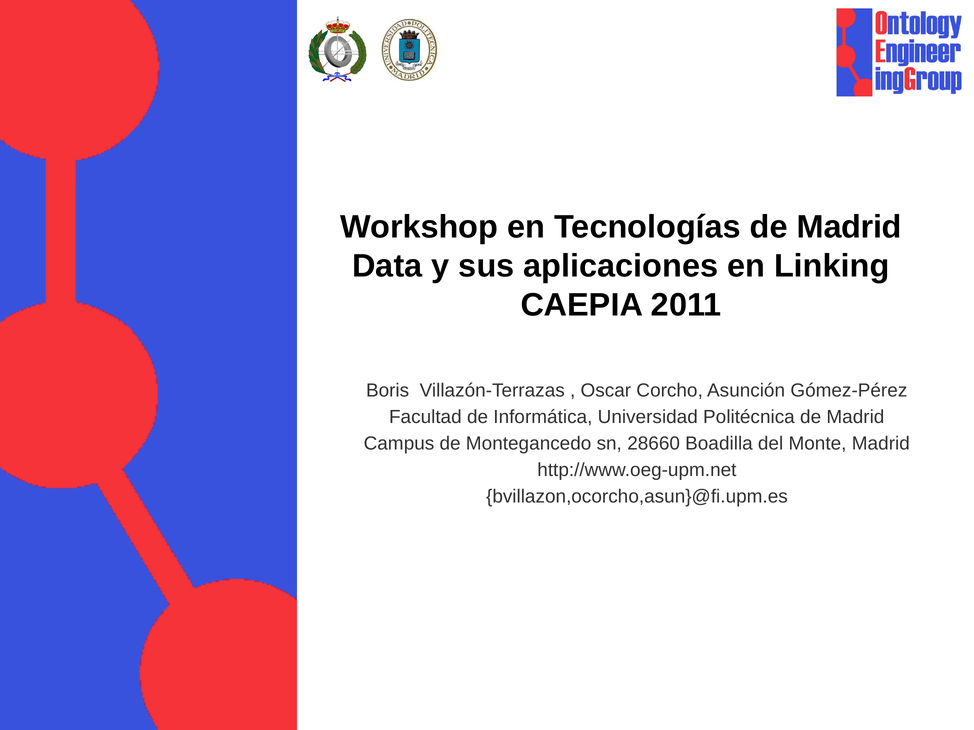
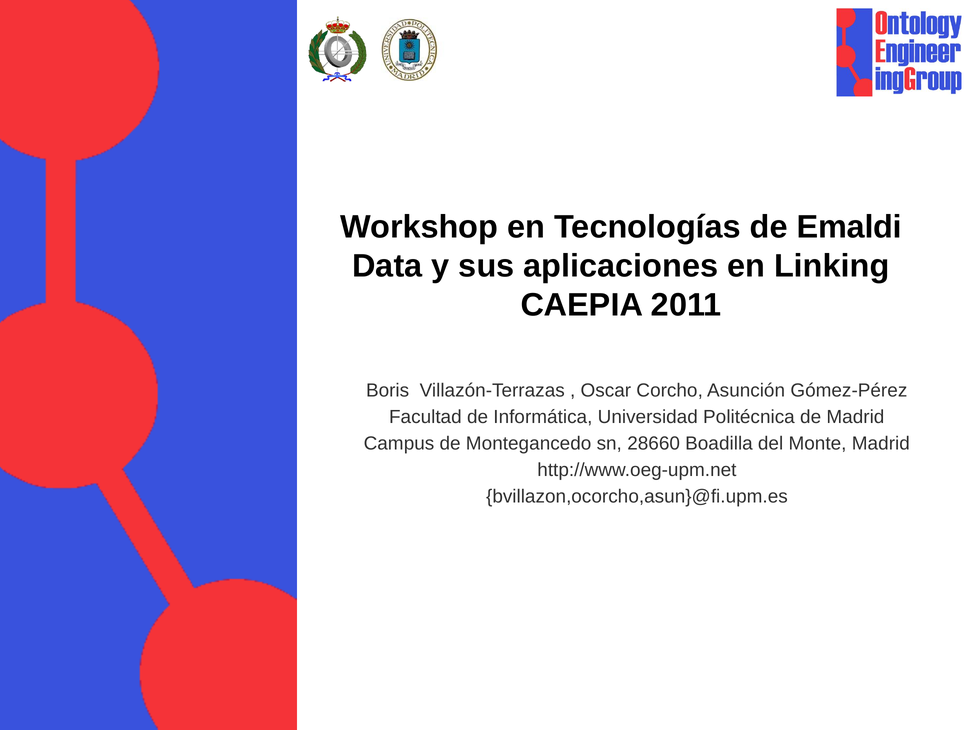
Tecnologías de Madrid: Madrid -> Emaldi
